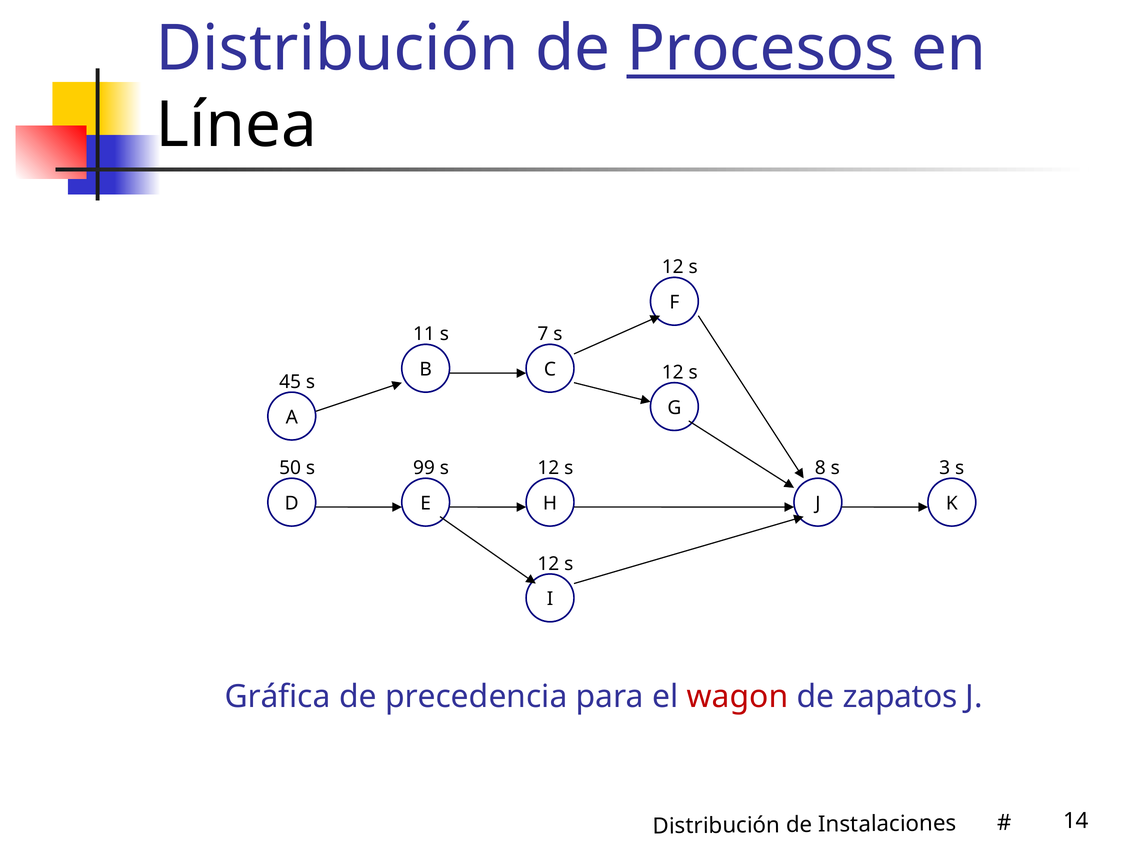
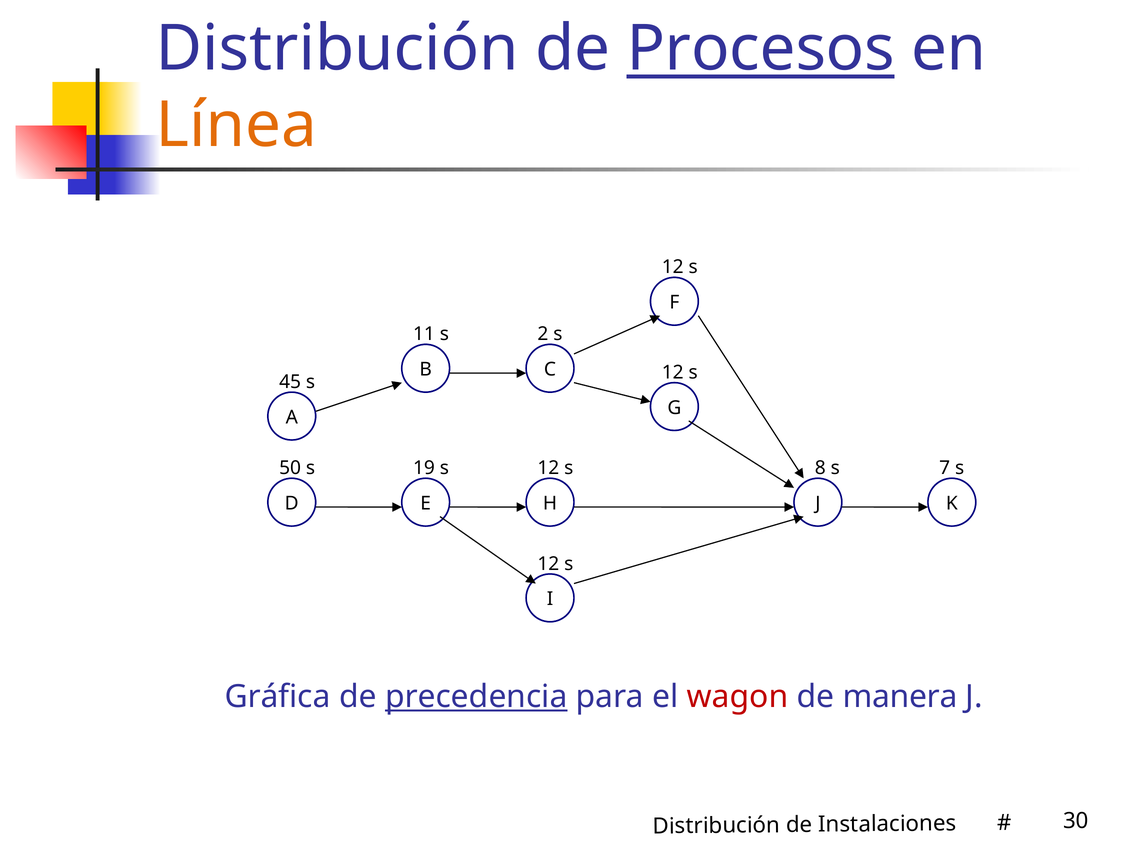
Línea colour: black -> orange
7: 7 -> 2
99: 99 -> 19
3: 3 -> 7
precedencia underline: none -> present
zapatos: zapatos -> manera
14: 14 -> 30
